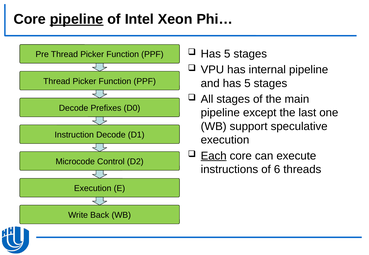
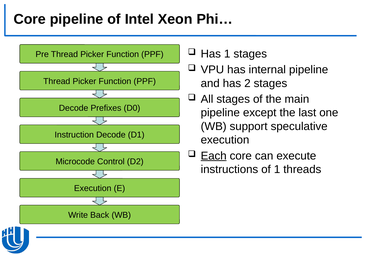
pipeline at (77, 19) underline: present -> none
5 at (227, 54): 5 -> 1
and has 5: 5 -> 2
of 6: 6 -> 1
